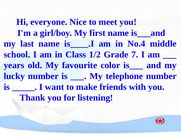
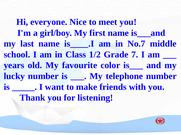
No.4: No.4 -> No.7
